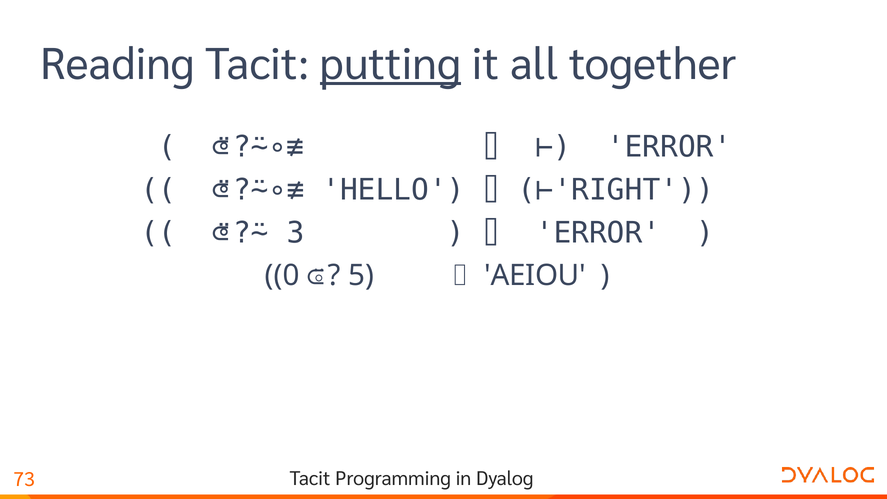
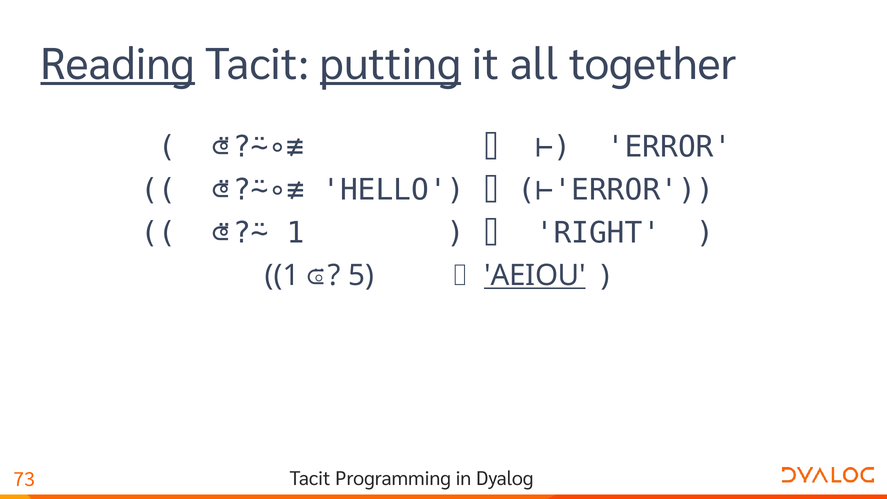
Reading underline: none -> present
⊢'RIGHT: ⊢'RIGHT -> ⊢'ERROR
3 at (296, 233): 3 -> 1
ERROR at (598, 233): ERROR -> RIGHT
0 at (282, 276): 0 -> 1
AEIOU underline: none -> present
